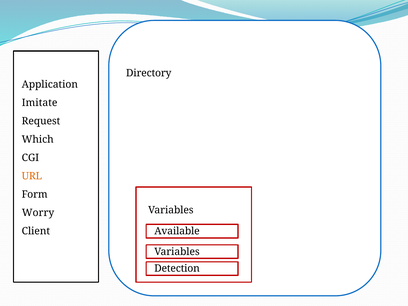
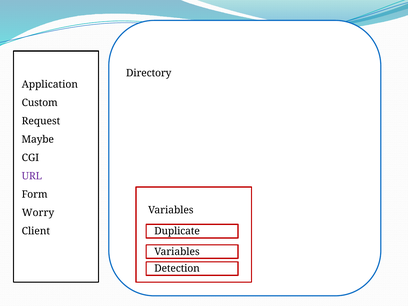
Imitate: Imitate -> Custom
Which: Which -> Maybe
URL colour: orange -> purple
Available: Available -> Duplicate
